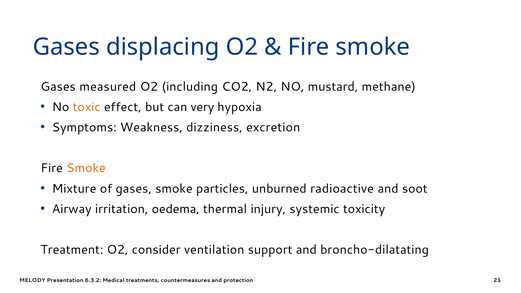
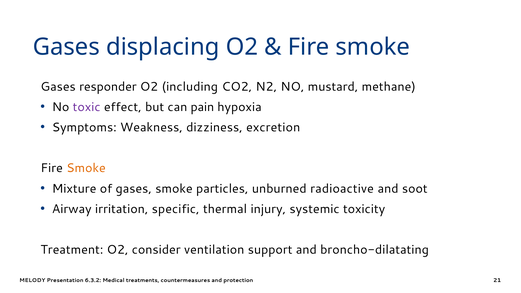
measured: measured -> responder
toxic colour: orange -> purple
very: very -> pain
oedema: oedema -> specific
